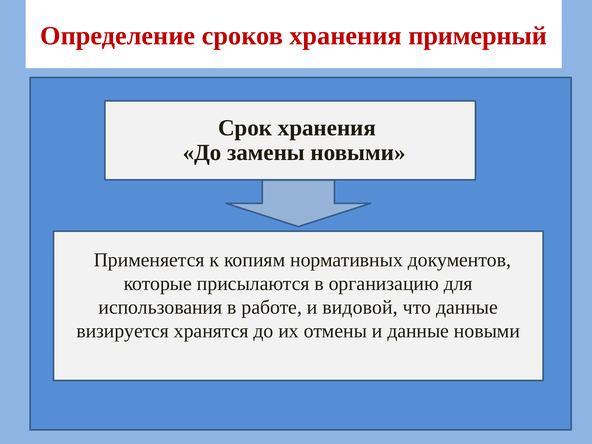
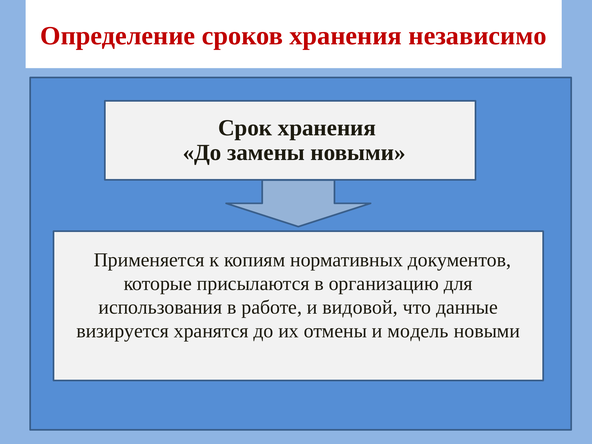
примерный: примерный -> независимо
и данные: данные -> модель
